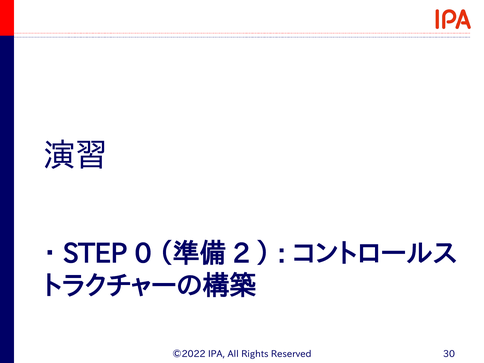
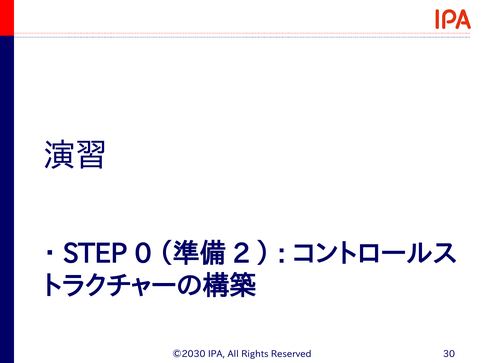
©2022: ©2022 -> ©2030
